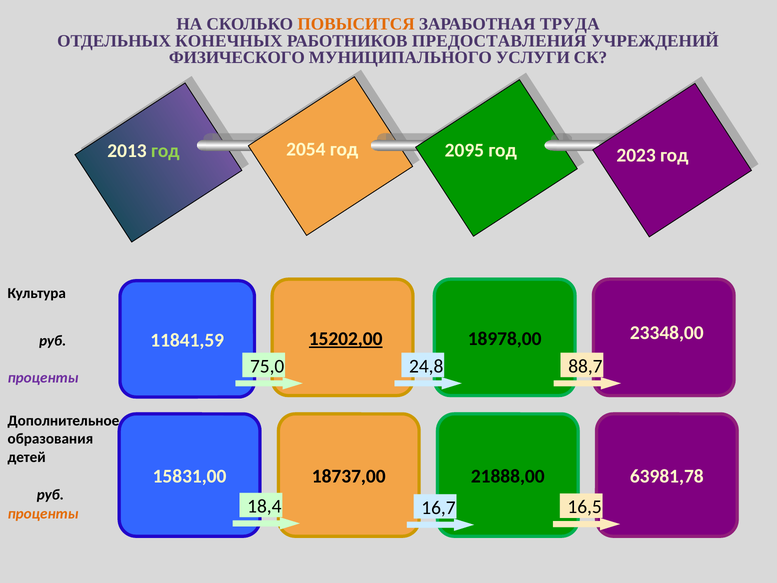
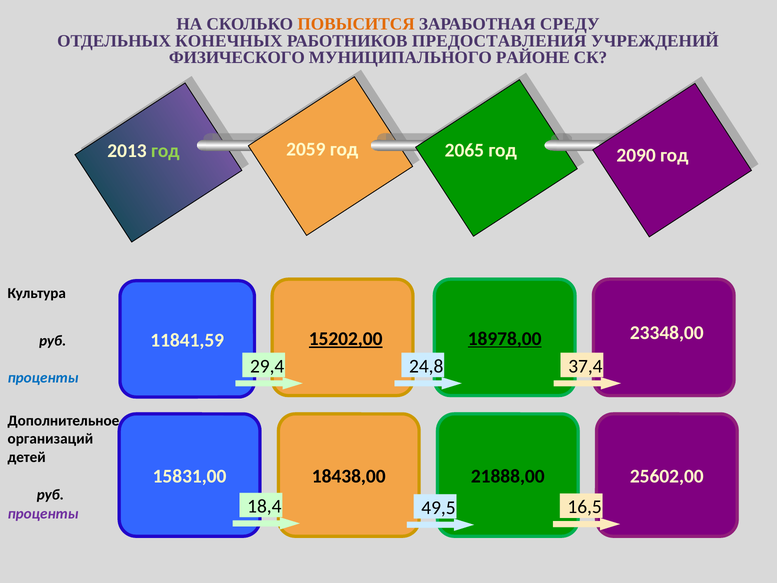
ТРУДА: ТРУДА -> СРЕДУ
УСЛУГИ: УСЛУГИ -> РАЙОНЕ
2054: 2054 -> 2059
2095: 2095 -> 2065
2023: 2023 -> 2090
18978,00 underline: none -> present
75,0: 75,0 -> 29,4
88,7: 88,7 -> 37,4
проценты at (43, 377) colour: purple -> blue
образования: образования -> организаций
18737,00: 18737,00 -> 18438,00
63981,78: 63981,78 -> 25602,00
16,7: 16,7 -> 49,5
проценты at (43, 513) colour: orange -> purple
